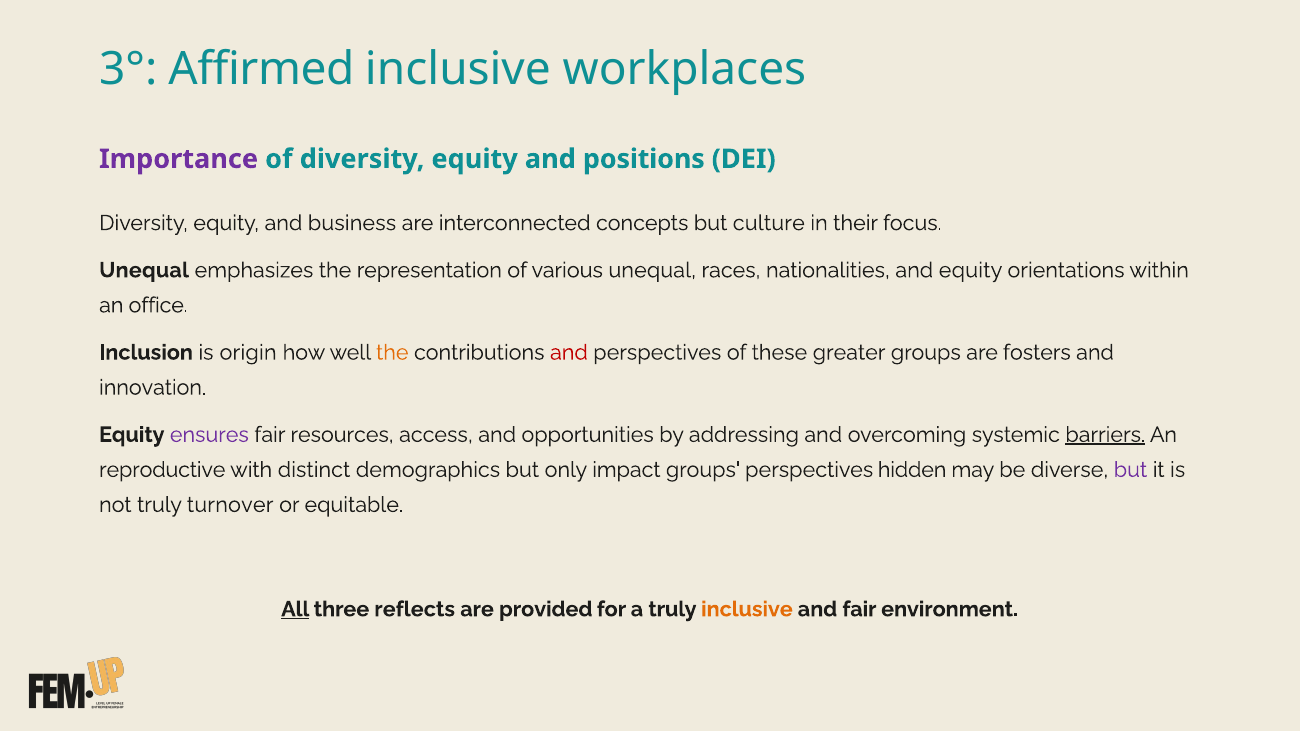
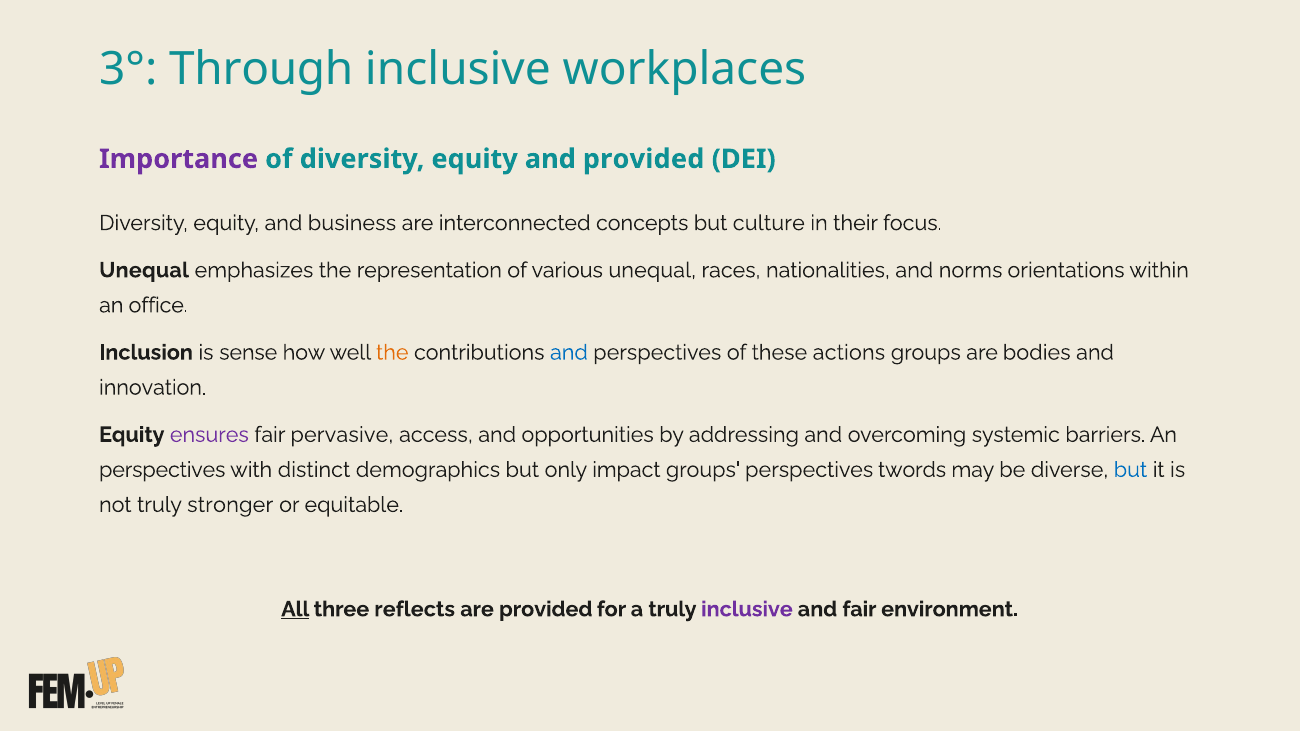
Affirmed: Affirmed -> Through
and positions: positions -> provided
and equity: equity -> norms
origin: origin -> sense
and at (569, 353) colour: red -> blue
greater: greater -> actions
fosters: fosters -> bodies
resources: resources -> pervasive
barriers underline: present -> none
reproductive at (162, 470): reproductive -> perspectives
hidden: hidden -> twords
but at (1130, 470) colour: purple -> blue
turnover: turnover -> stronger
inclusive at (747, 609) colour: orange -> purple
